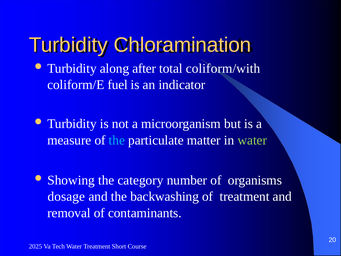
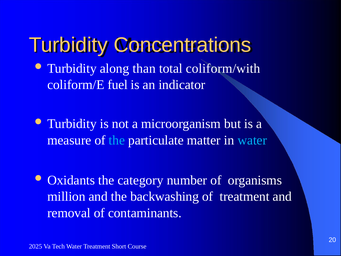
Chloramination: Chloramination -> Concentrations
after: after -> than
water at (252, 140) colour: light green -> light blue
Showing: Showing -> Oxidants
dosage: dosage -> million
